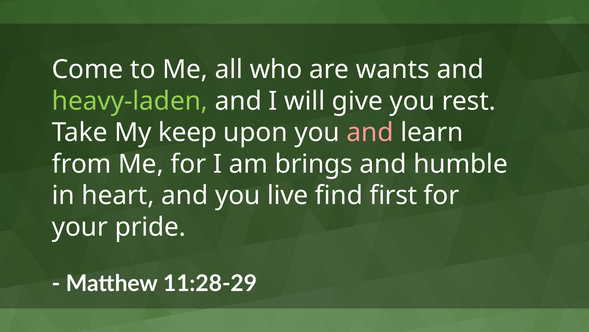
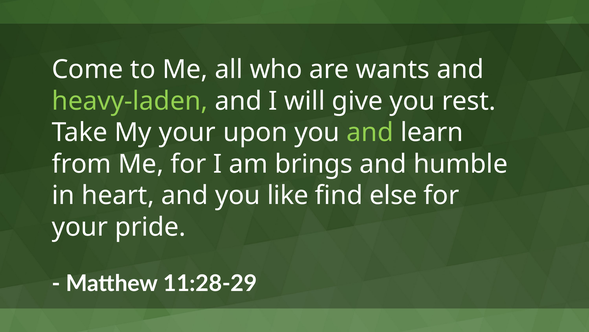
My keep: keep -> your
and at (370, 132) colour: pink -> light green
live: live -> like
first: first -> else
